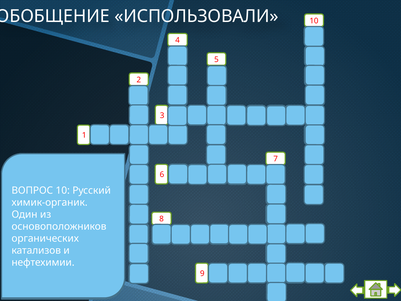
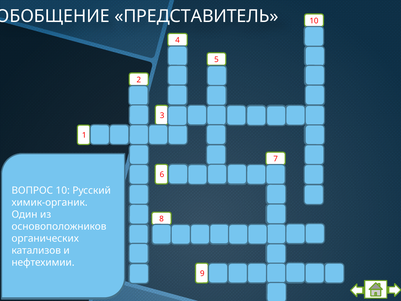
ИСПОЛЬЗОВАЛИ at (196, 16): ИСПОЛЬЗОВАЛИ -> ПРЕДСТАВИТЕЛЬ
